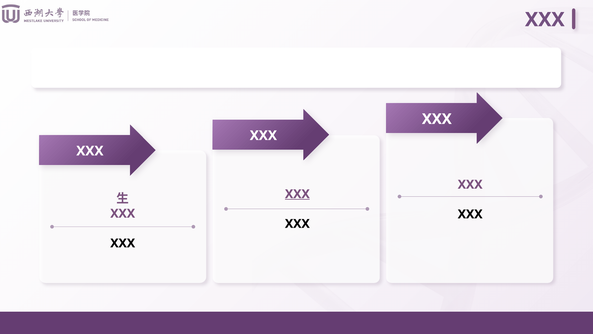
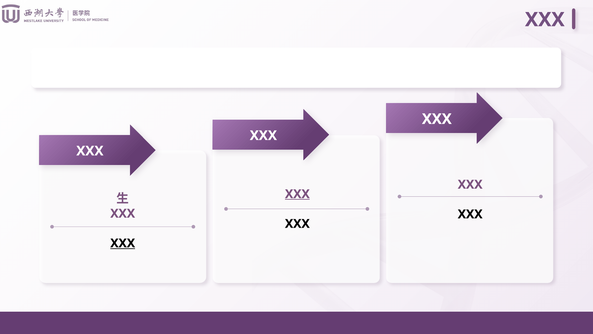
XXX at (123, 243) underline: none -> present
